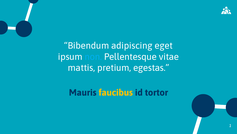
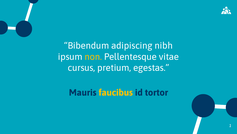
eget: eget -> nibh
non colour: light blue -> yellow
mattis: mattis -> cursus
